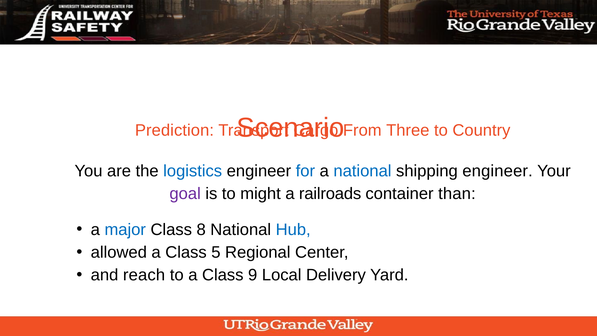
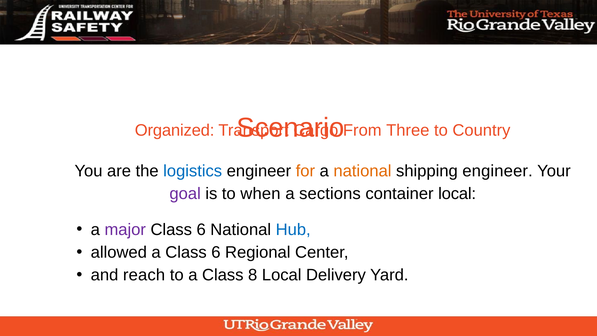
Prediction: Prediction -> Organized
for colour: blue -> orange
national at (362, 171) colour: blue -> orange
might: might -> when
railroads: railroads -> sections
container than: than -> local
major colour: blue -> purple
8 at (201, 230): 8 -> 6
a Class 5: 5 -> 6
9: 9 -> 8
